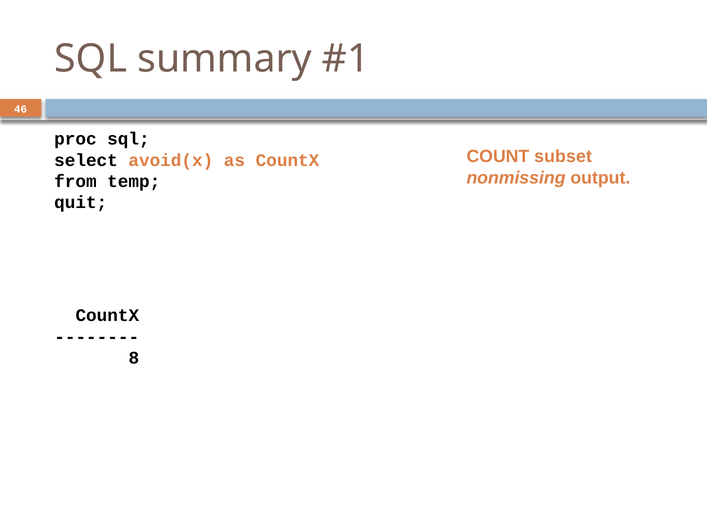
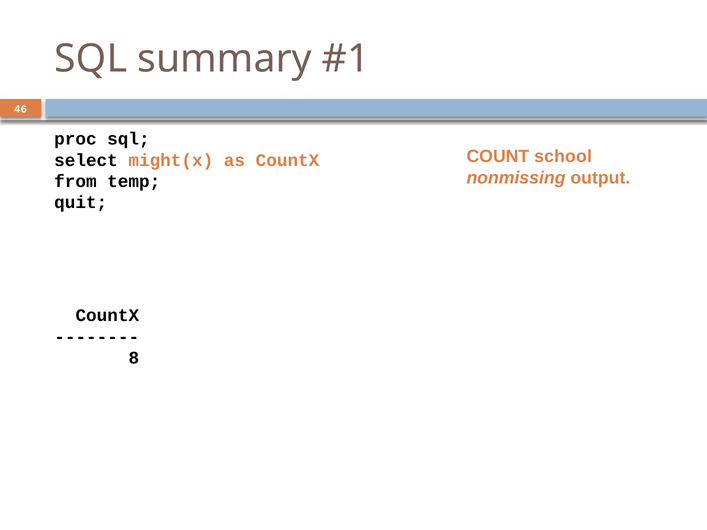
subset: subset -> school
avoid(x: avoid(x -> might(x
